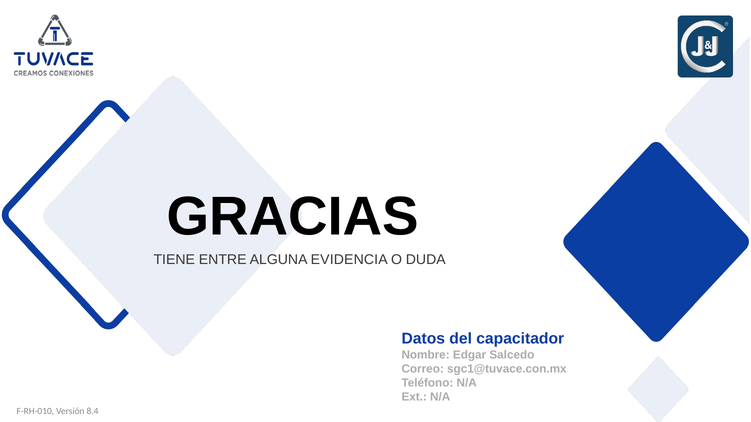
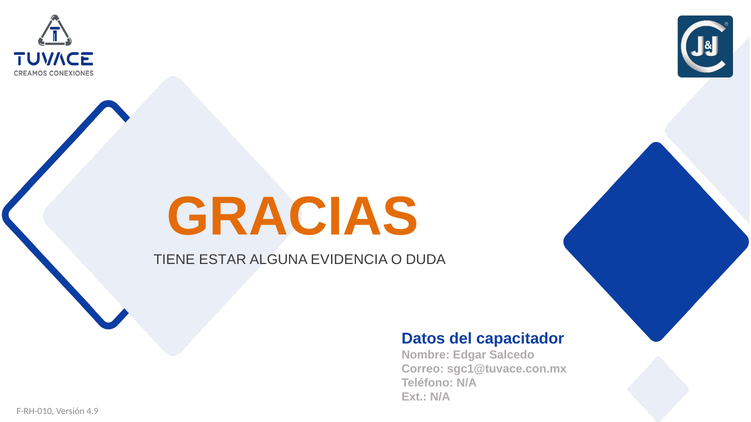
GRACIAS colour: black -> orange
ENTRE: ENTRE -> ESTAR
8.4: 8.4 -> 4.9
